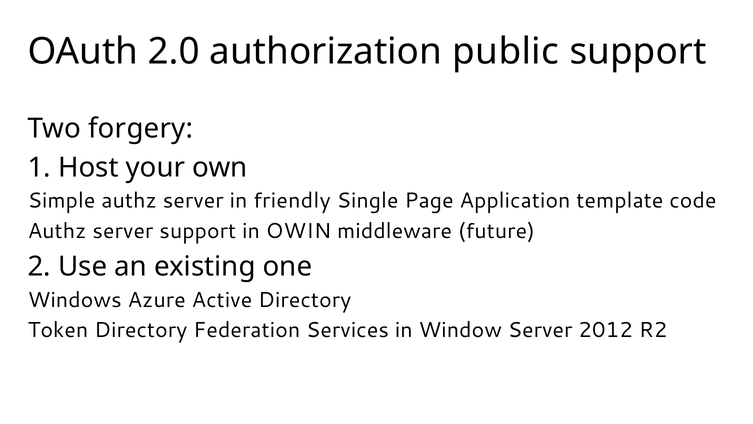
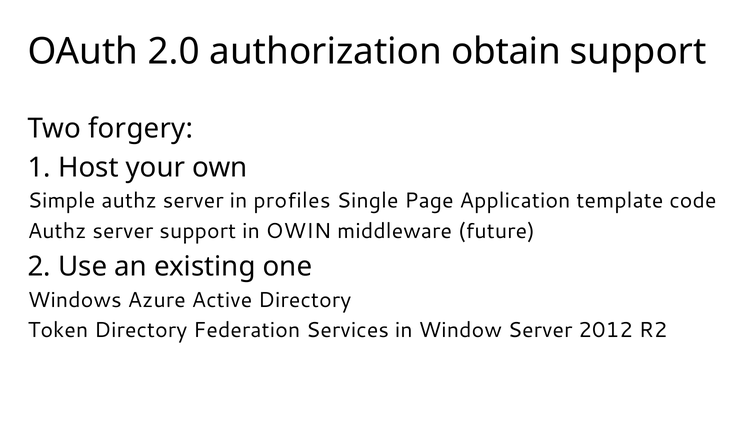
public: public -> obtain
friendly: friendly -> profiles
